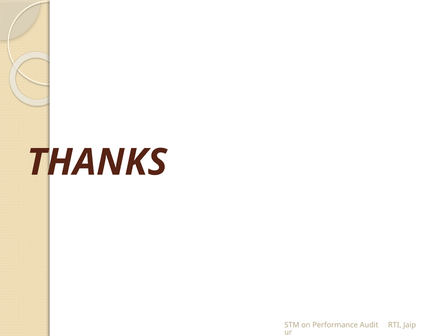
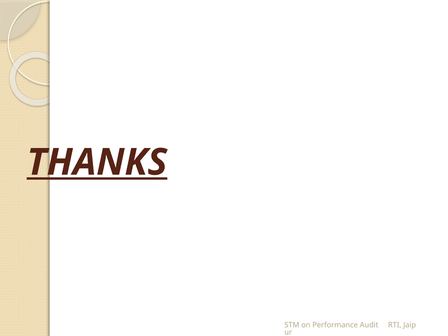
THANKS underline: none -> present
